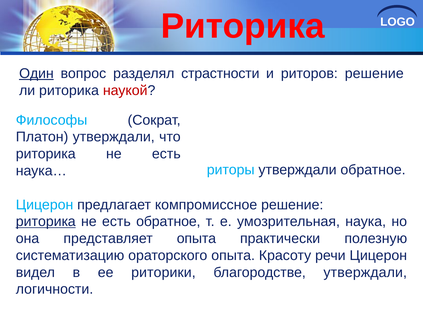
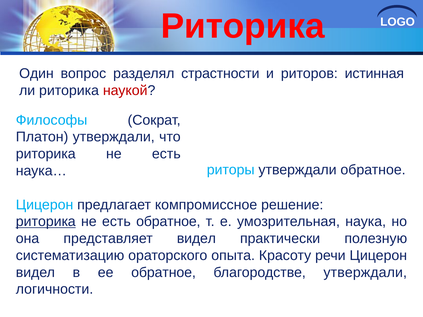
Один underline: present -> none
риторов решение: решение -> истинная
представляет опыта: опыта -> видел
ее риторики: риторики -> обратное
